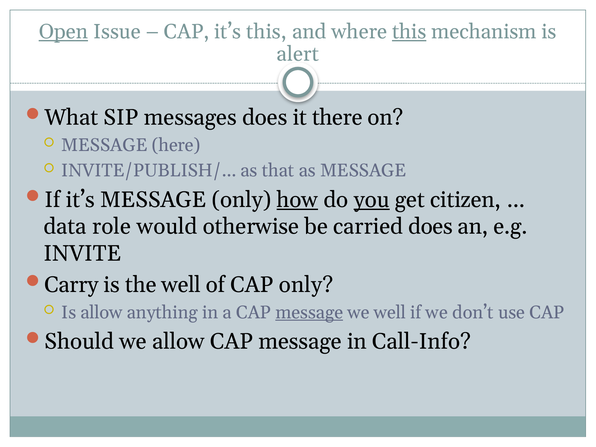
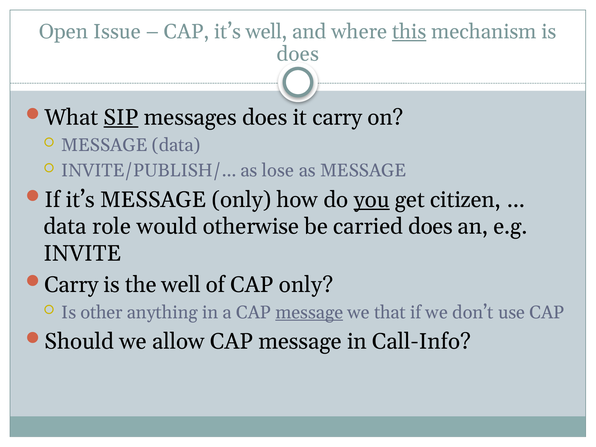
Open underline: present -> none
it’s this: this -> well
alert at (298, 54): alert -> does
SIP underline: none -> present
it there: there -> carry
MESSAGE here: here -> data
that: that -> lose
how underline: present -> none
Is allow: allow -> other
we well: well -> that
